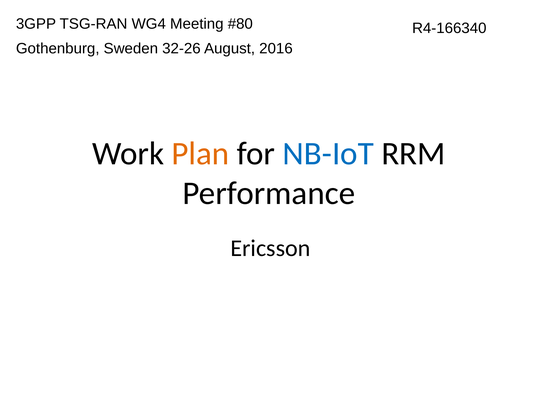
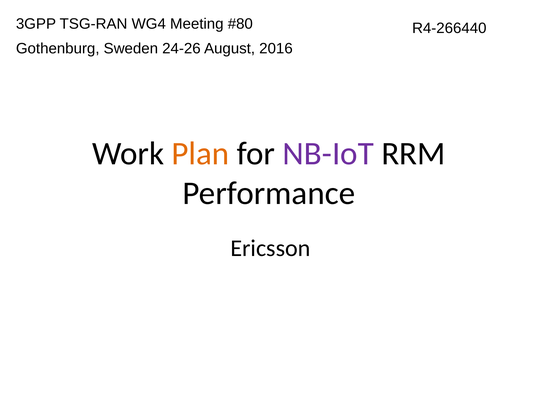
R4-166340: R4-166340 -> R4-266440
32-26: 32-26 -> 24-26
NB-IoT colour: blue -> purple
